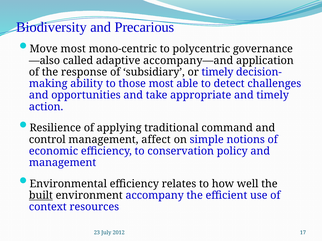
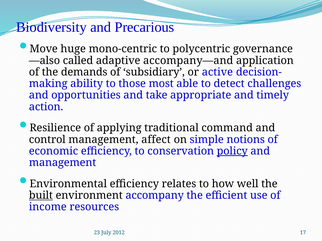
Move most: most -> huge
response: response -> demands
or timely: timely -> active
policy underline: none -> present
context: context -> income
